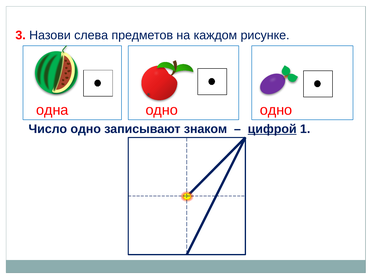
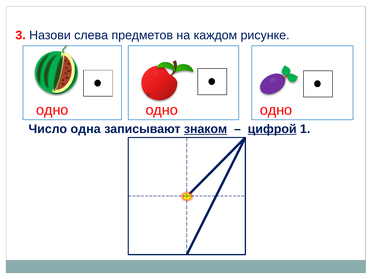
одна at (52, 110): одна -> одно
Число одно: одно -> одна
знаком underline: none -> present
